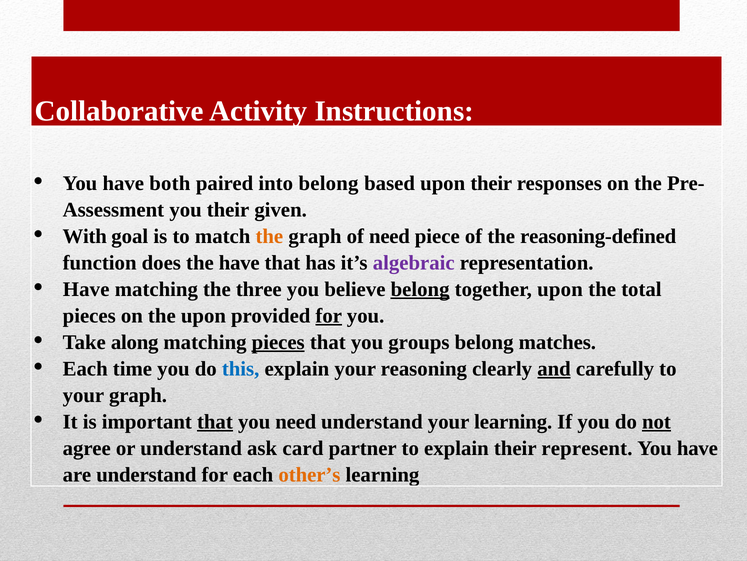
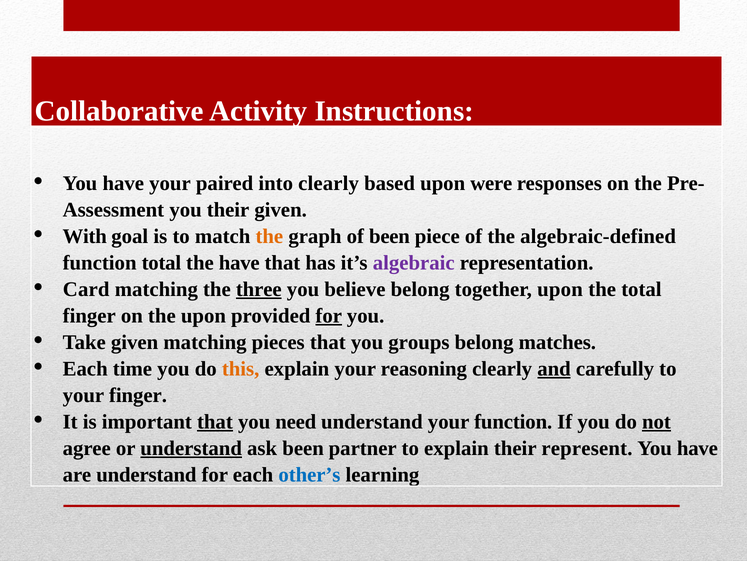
have both: both -> your
into belong: belong -> clearly
upon their: their -> were
of need: need -> been
reasoning-defined: reasoning-defined -> algebraic-defined
function does: does -> total
Have at (86, 289): Have -> Card
three underline: none -> present
belong at (420, 289) underline: present -> none
pieces at (89, 315): pieces -> finger
Take along: along -> given
pieces at (278, 342) underline: present -> none
this colour: blue -> orange
your graph: graph -> finger
your learning: learning -> function
understand at (191, 448) underline: none -> present
ask card: card -> been
other’s colour: orange -> blue
